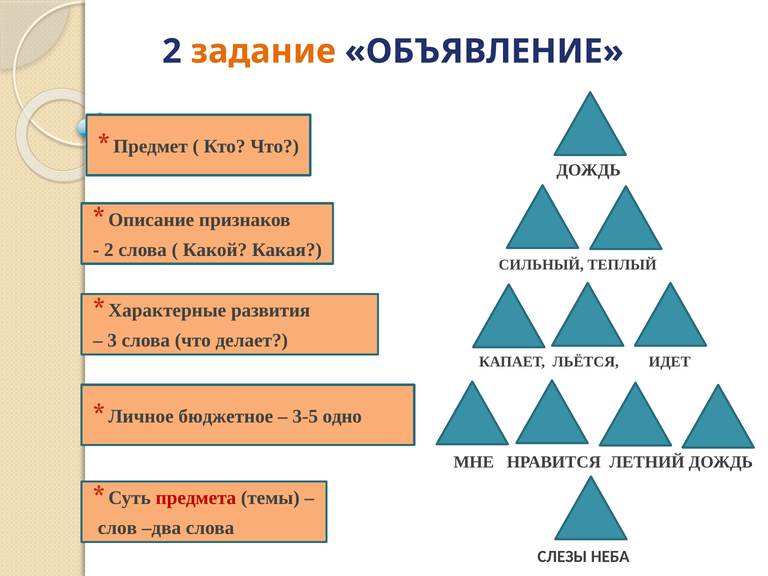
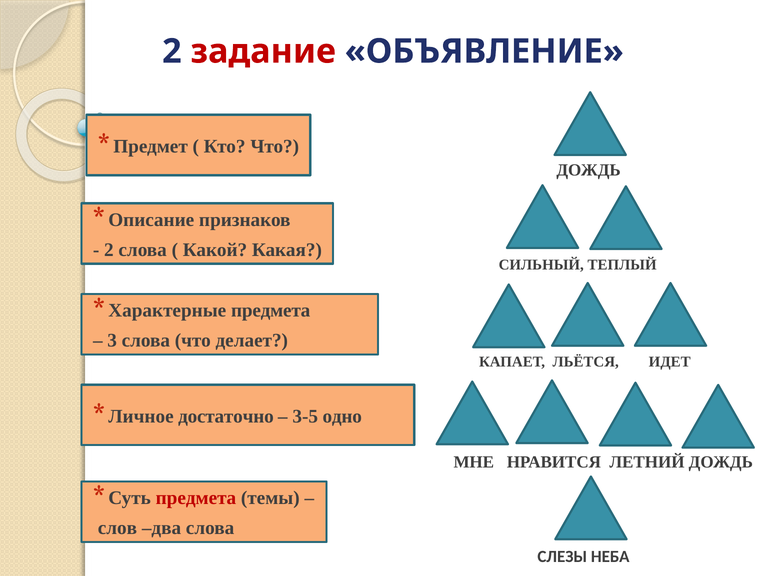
задание colour: orange -> red
развития at (271, 311): развития -> предмета
бюджетное: бюджетное -> достаточно
